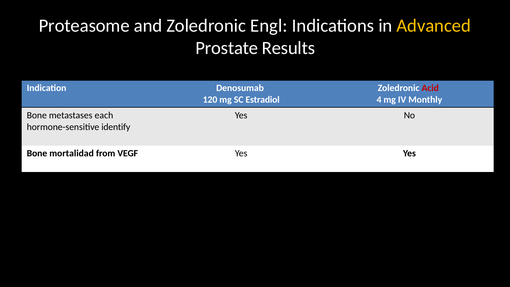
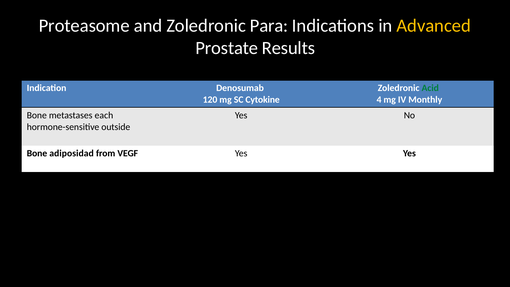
Engl: Engl -> Para
Acid colour: red -> green
Estradiol: Estradiol -> Cytokine
identify: identify -> outside
mortalidad: mortalidad -> adiposidad
